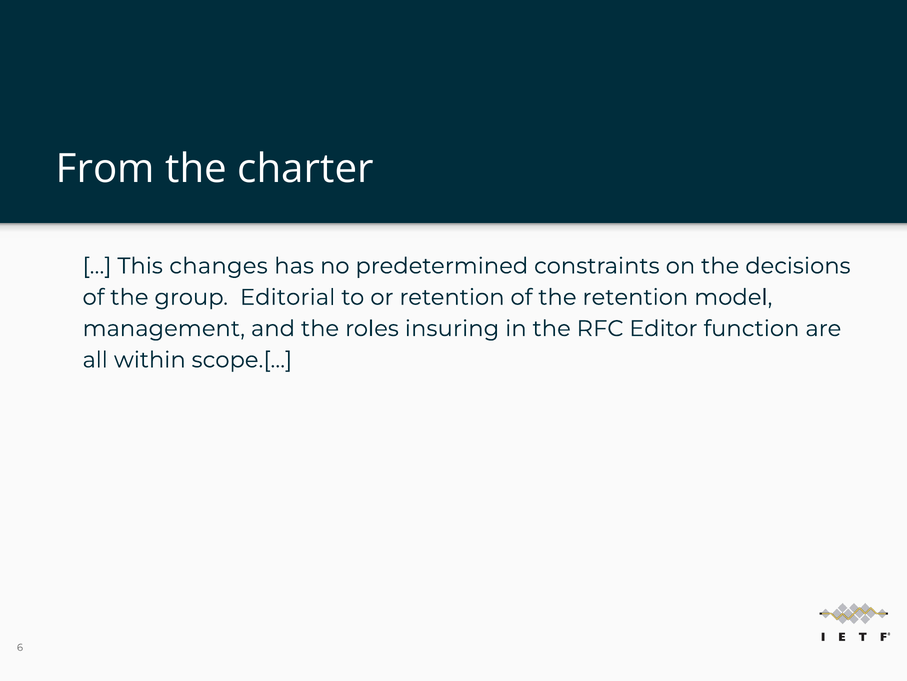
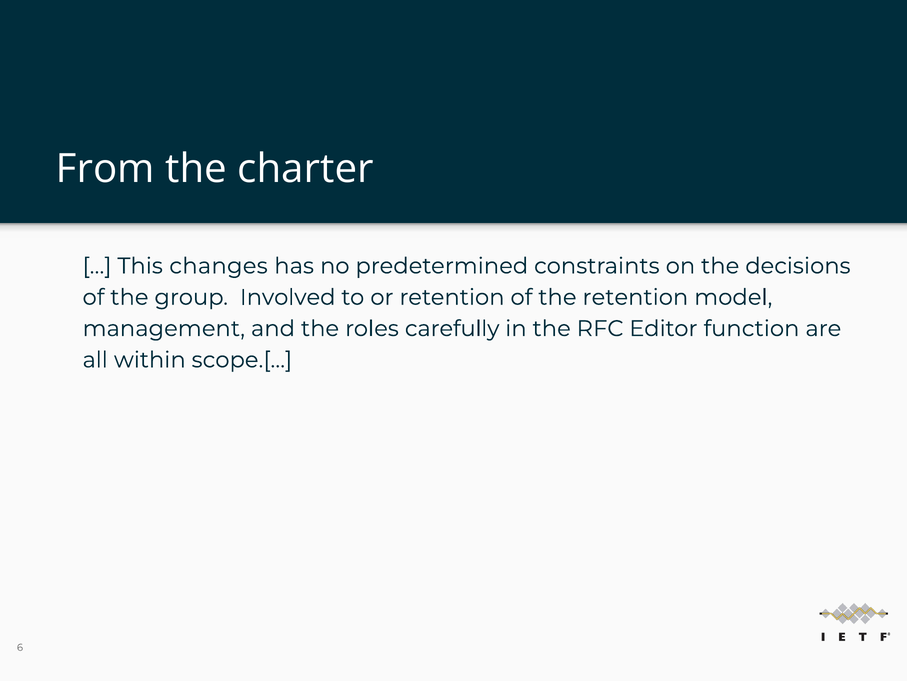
Editorial: Editorial -> Involved
insuring: insuring -> carefully
